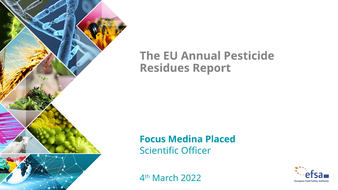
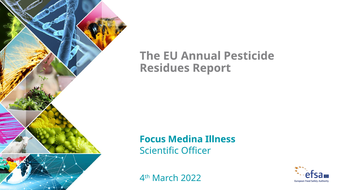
Placed: Placed -> Illness
